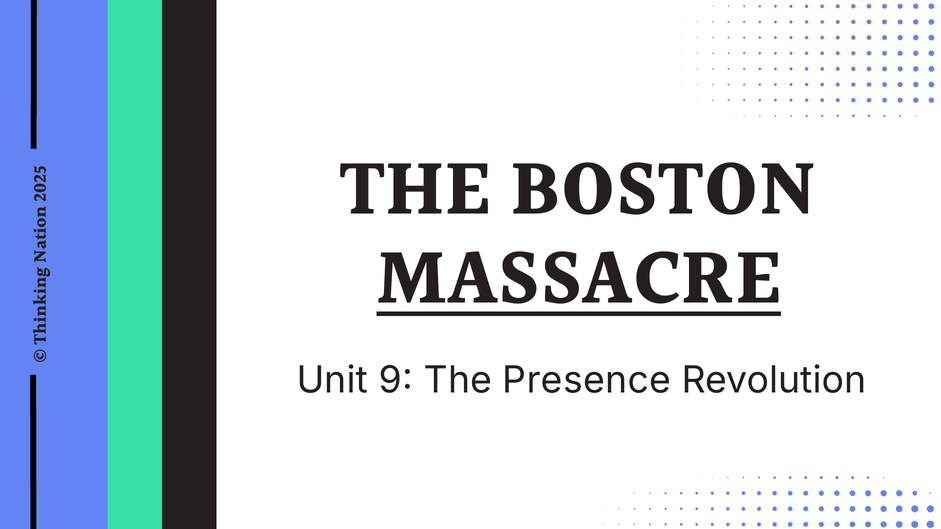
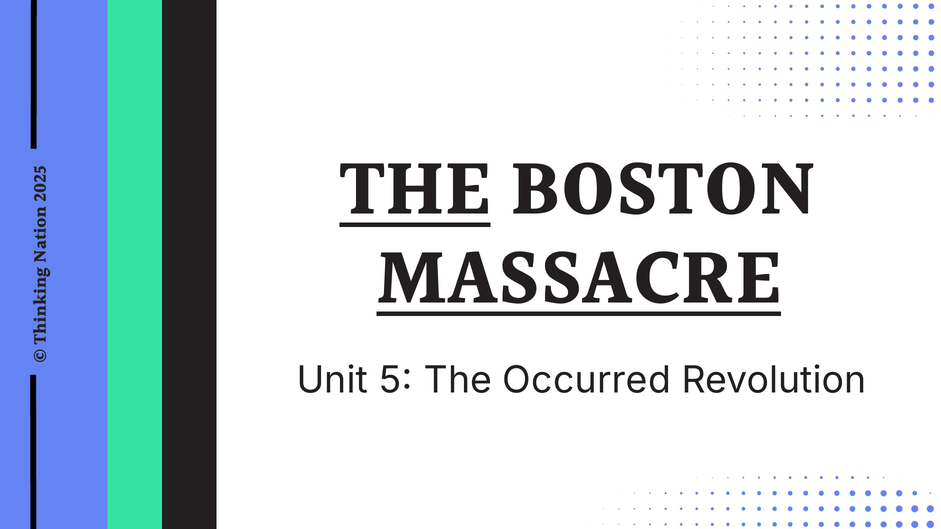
THE at (415, 192) underline: none -> present
Unit 9: 9 -> 5
Presence: Presence -> Occurred
